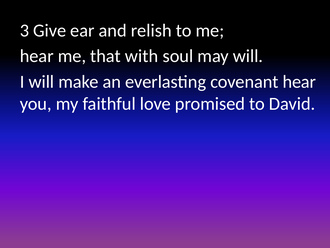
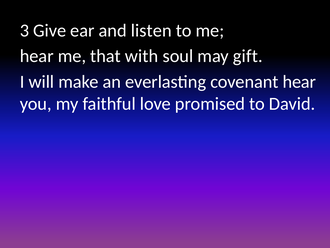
relish: relish -> listen
may will: will -> gift
